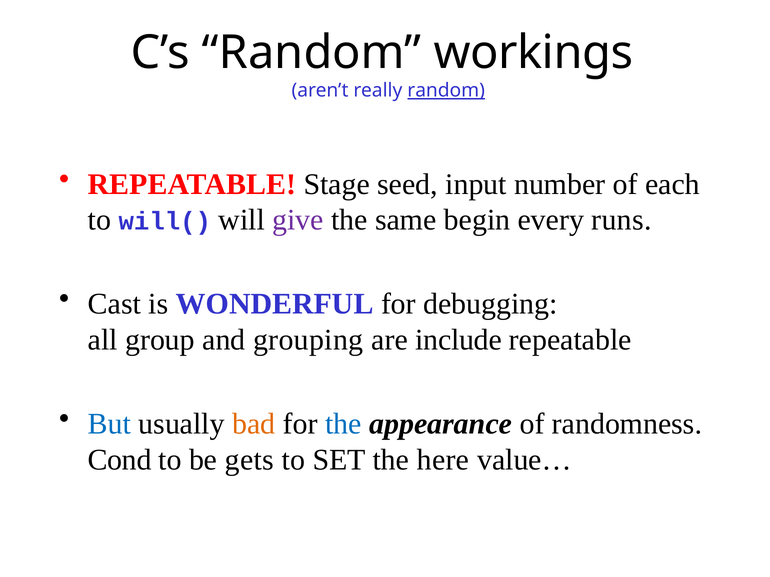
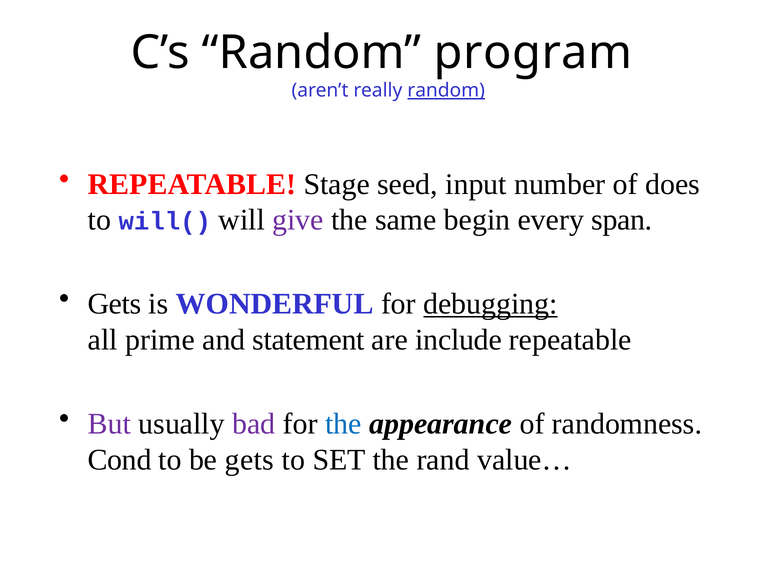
workings: workings -> program
each: each -> does
runs: runs -> span
Cast at (114, 304): Cast -> Gets
debugging underline: none -> present
group: group -> prime
grouping: grouping -> statement
But colour: blue -> purple
bad colour: orange -> purple
here: here -> rand
